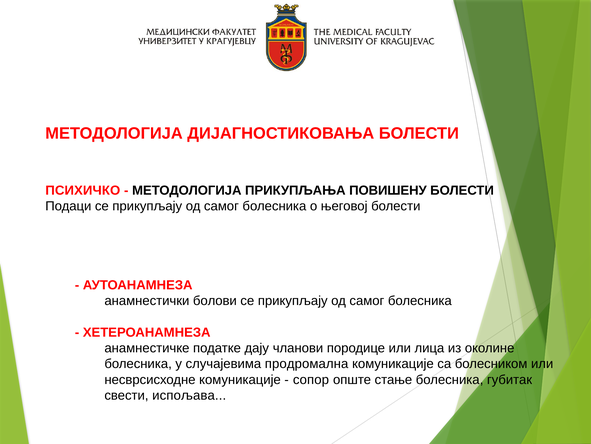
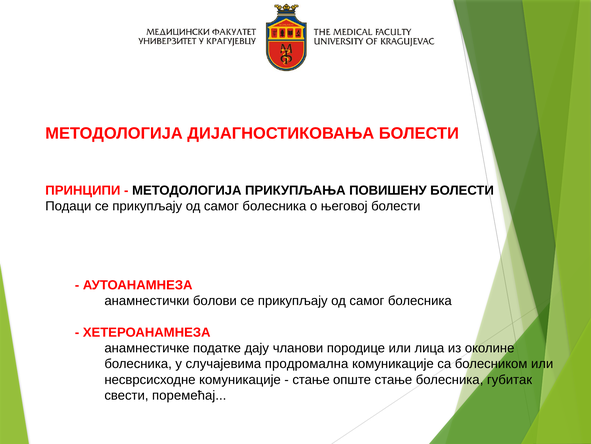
ПСИХИЧКО: ПСИХИЧКО -> ПРИНЦИПИ
сопор at (311, 379): сопор -> стање
испољава: испољава -> поремећај
